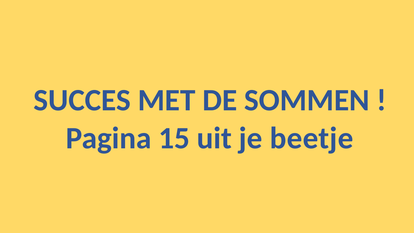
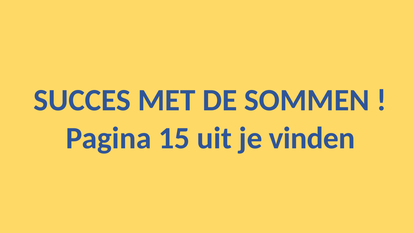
beetje: beetje -> vinden
